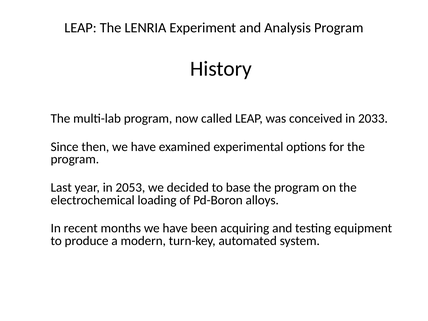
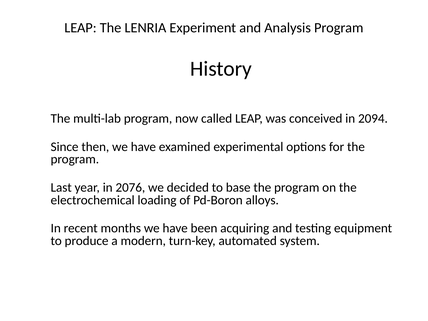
2033: 2033 -> 2094
2053: 2053 -> 2076
